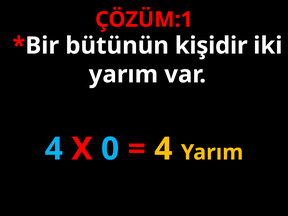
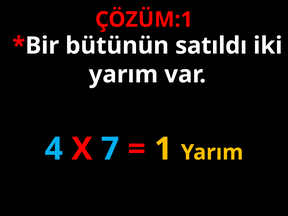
kişidir: kişidir -> satıldı
0: 0 -> 7
4 at (163, 149): 4 -> 1
